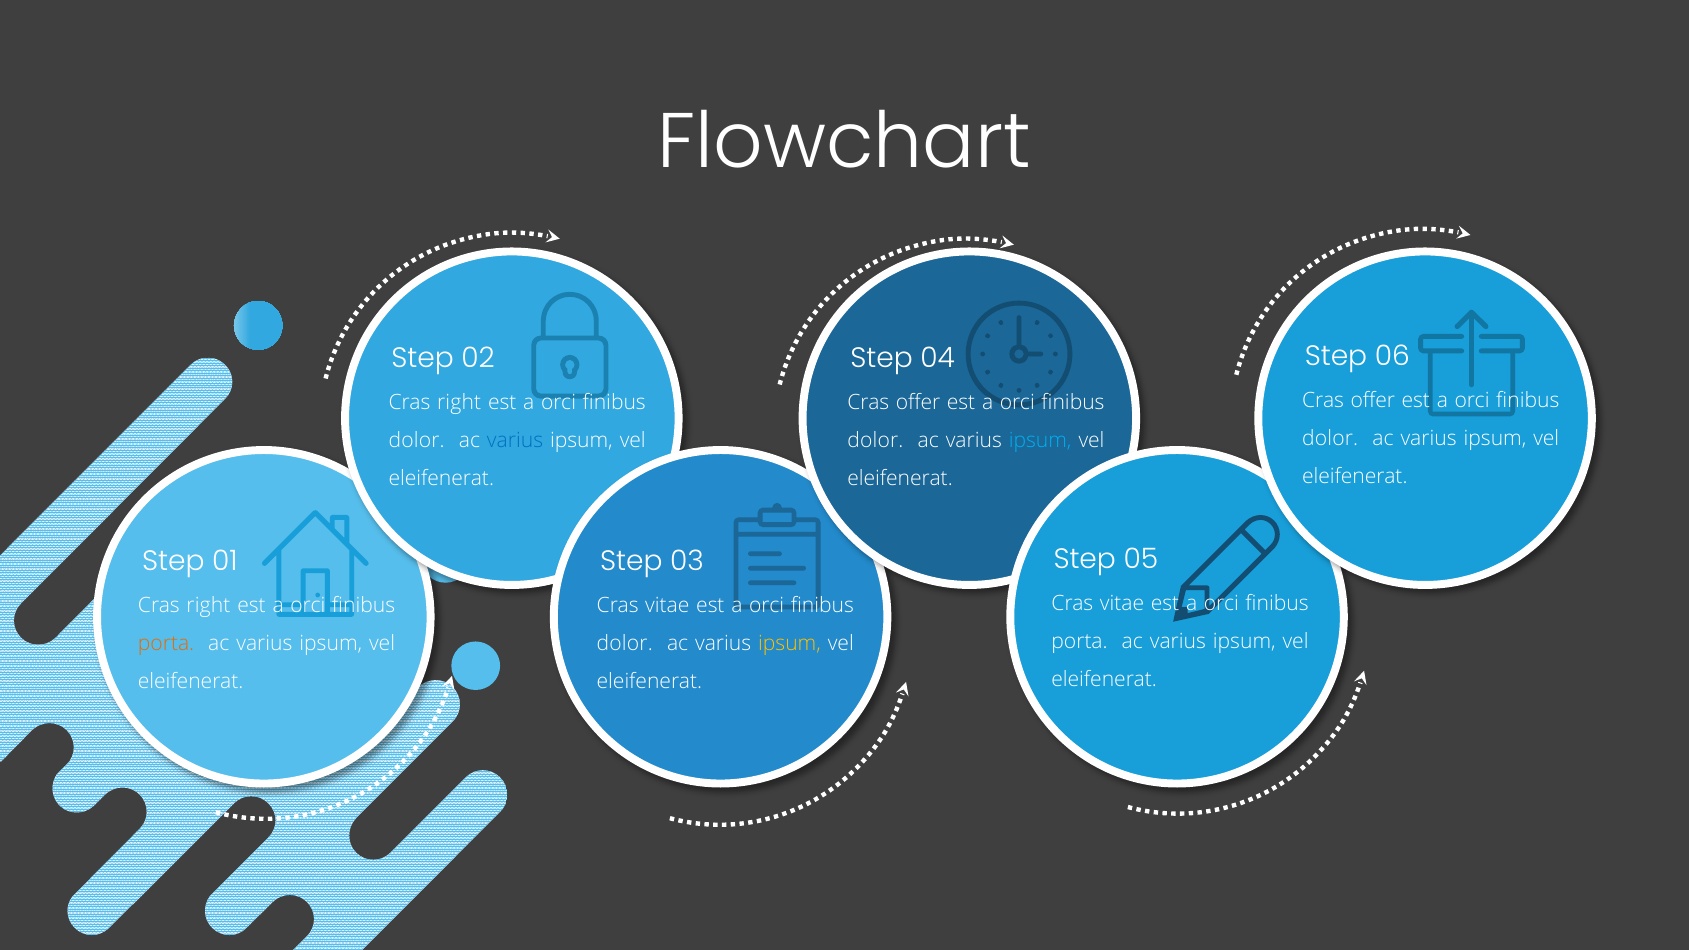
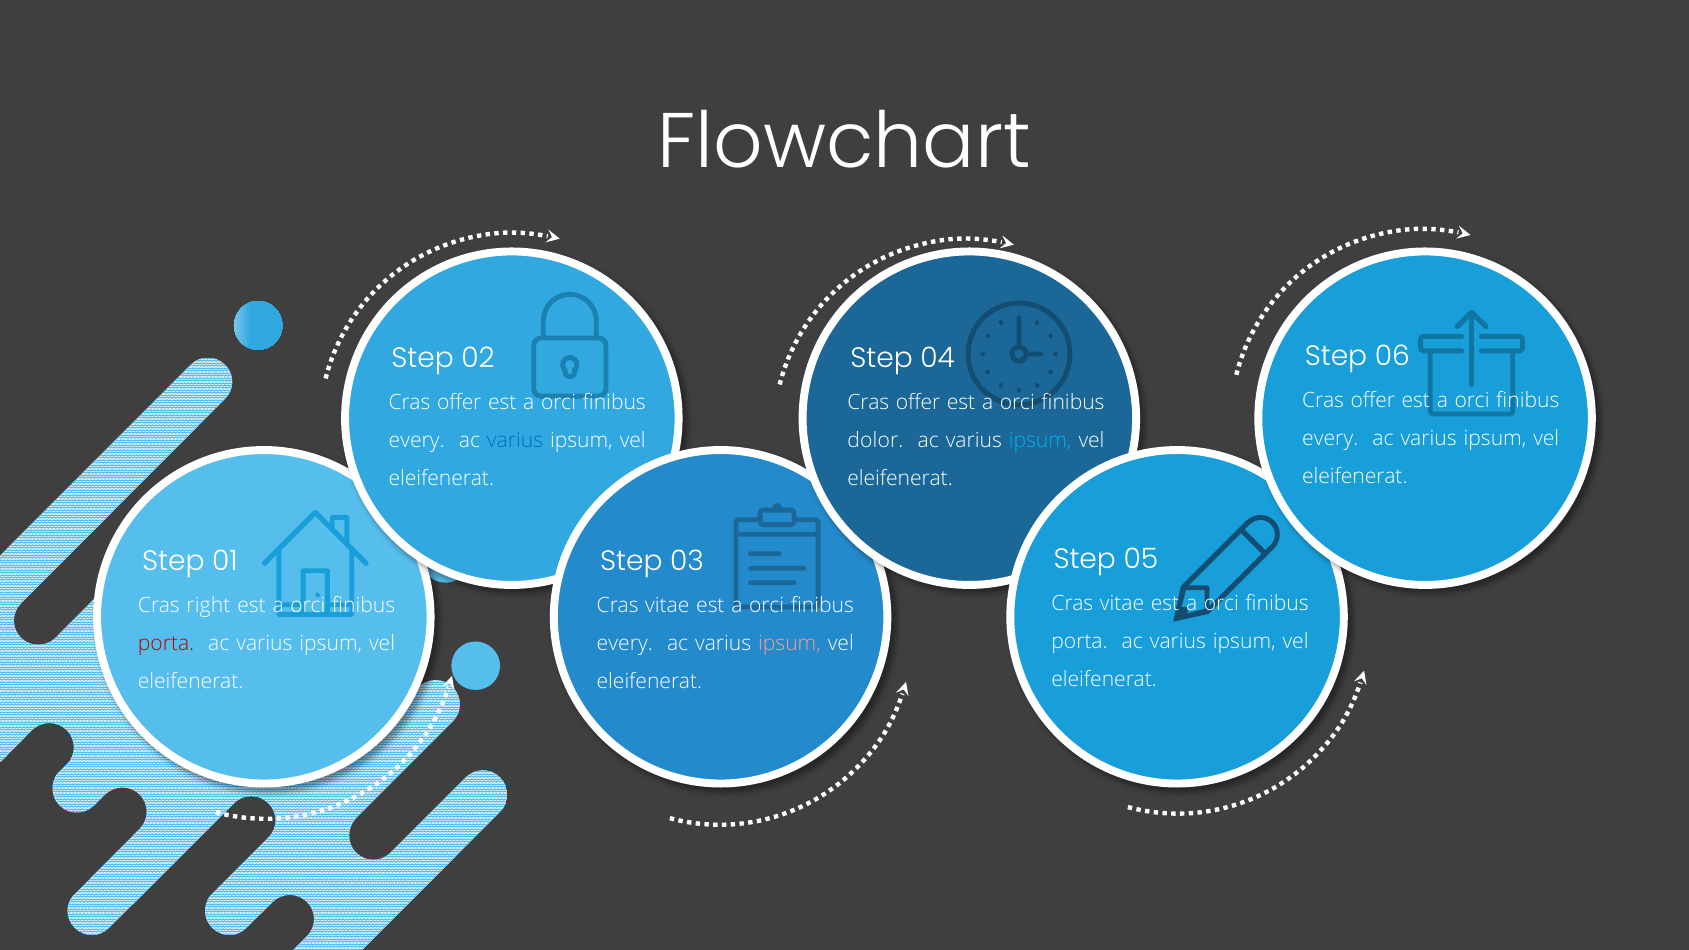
right at (459, 402): right -> offer
dolor at (1330, 439): dolor -> every
dolor at (417, 440): dolor -> every
porta at (166, 643) colour: orange -> red
dolor at (625, 643): dolor -> every
ipsum at (790, 643) colour: yellow -> pink
